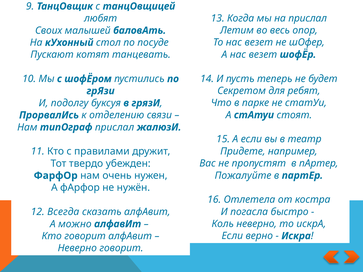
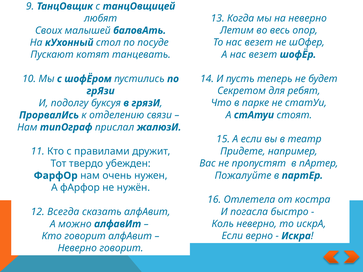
на прислал: прислал -> неверно
